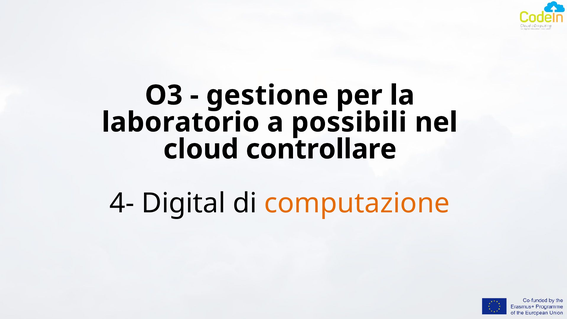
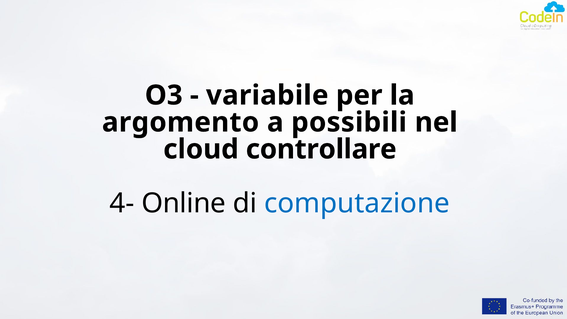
gestione: gestione -> variabile
laboratorio: laboratorio -> argomento
Digital: Digital -> Online
computazione colour: orange -> blue
